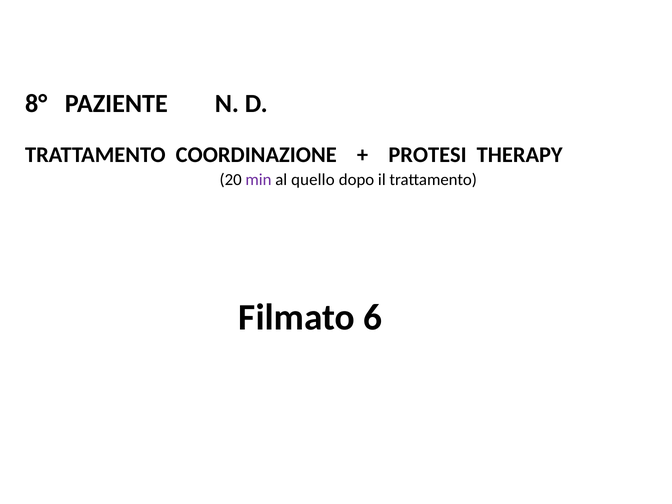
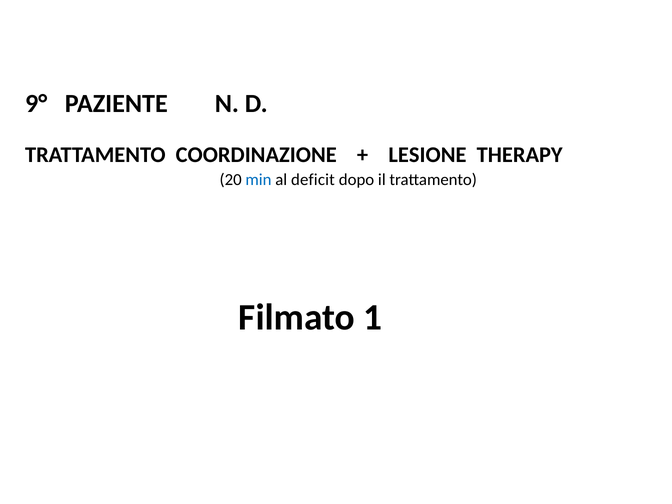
8°: 8° -> 9°
PROTESI: PROTESI -> LESIONE
min colour: purple -> blue
quello: quello -> deficit
6: 6 -> 1
